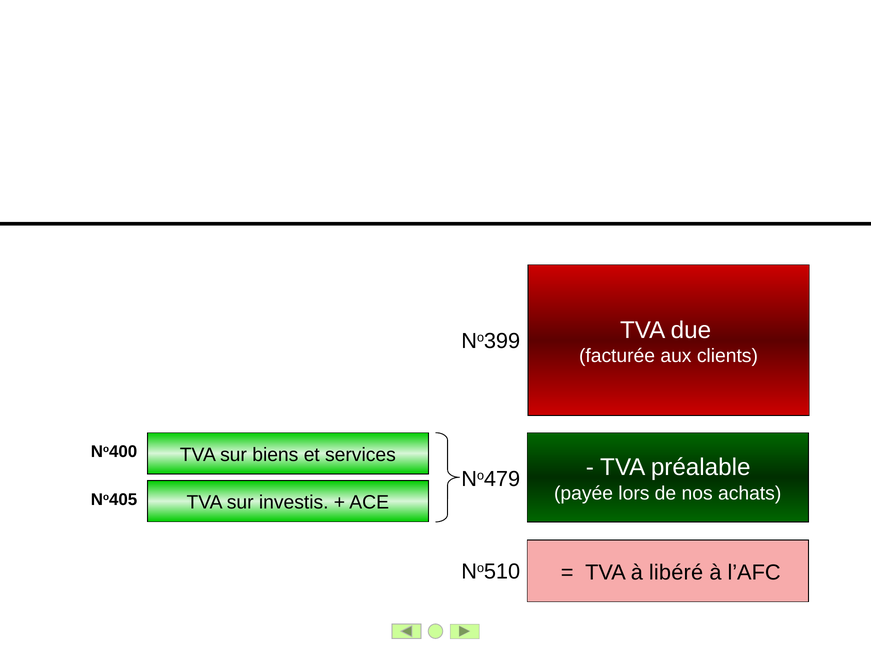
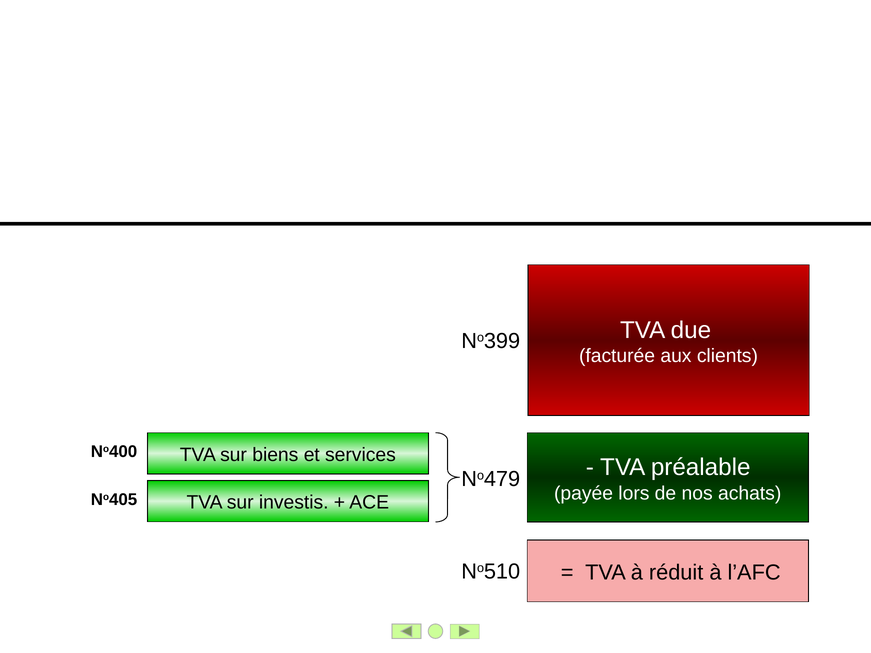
libéré: libéré -> réduit
